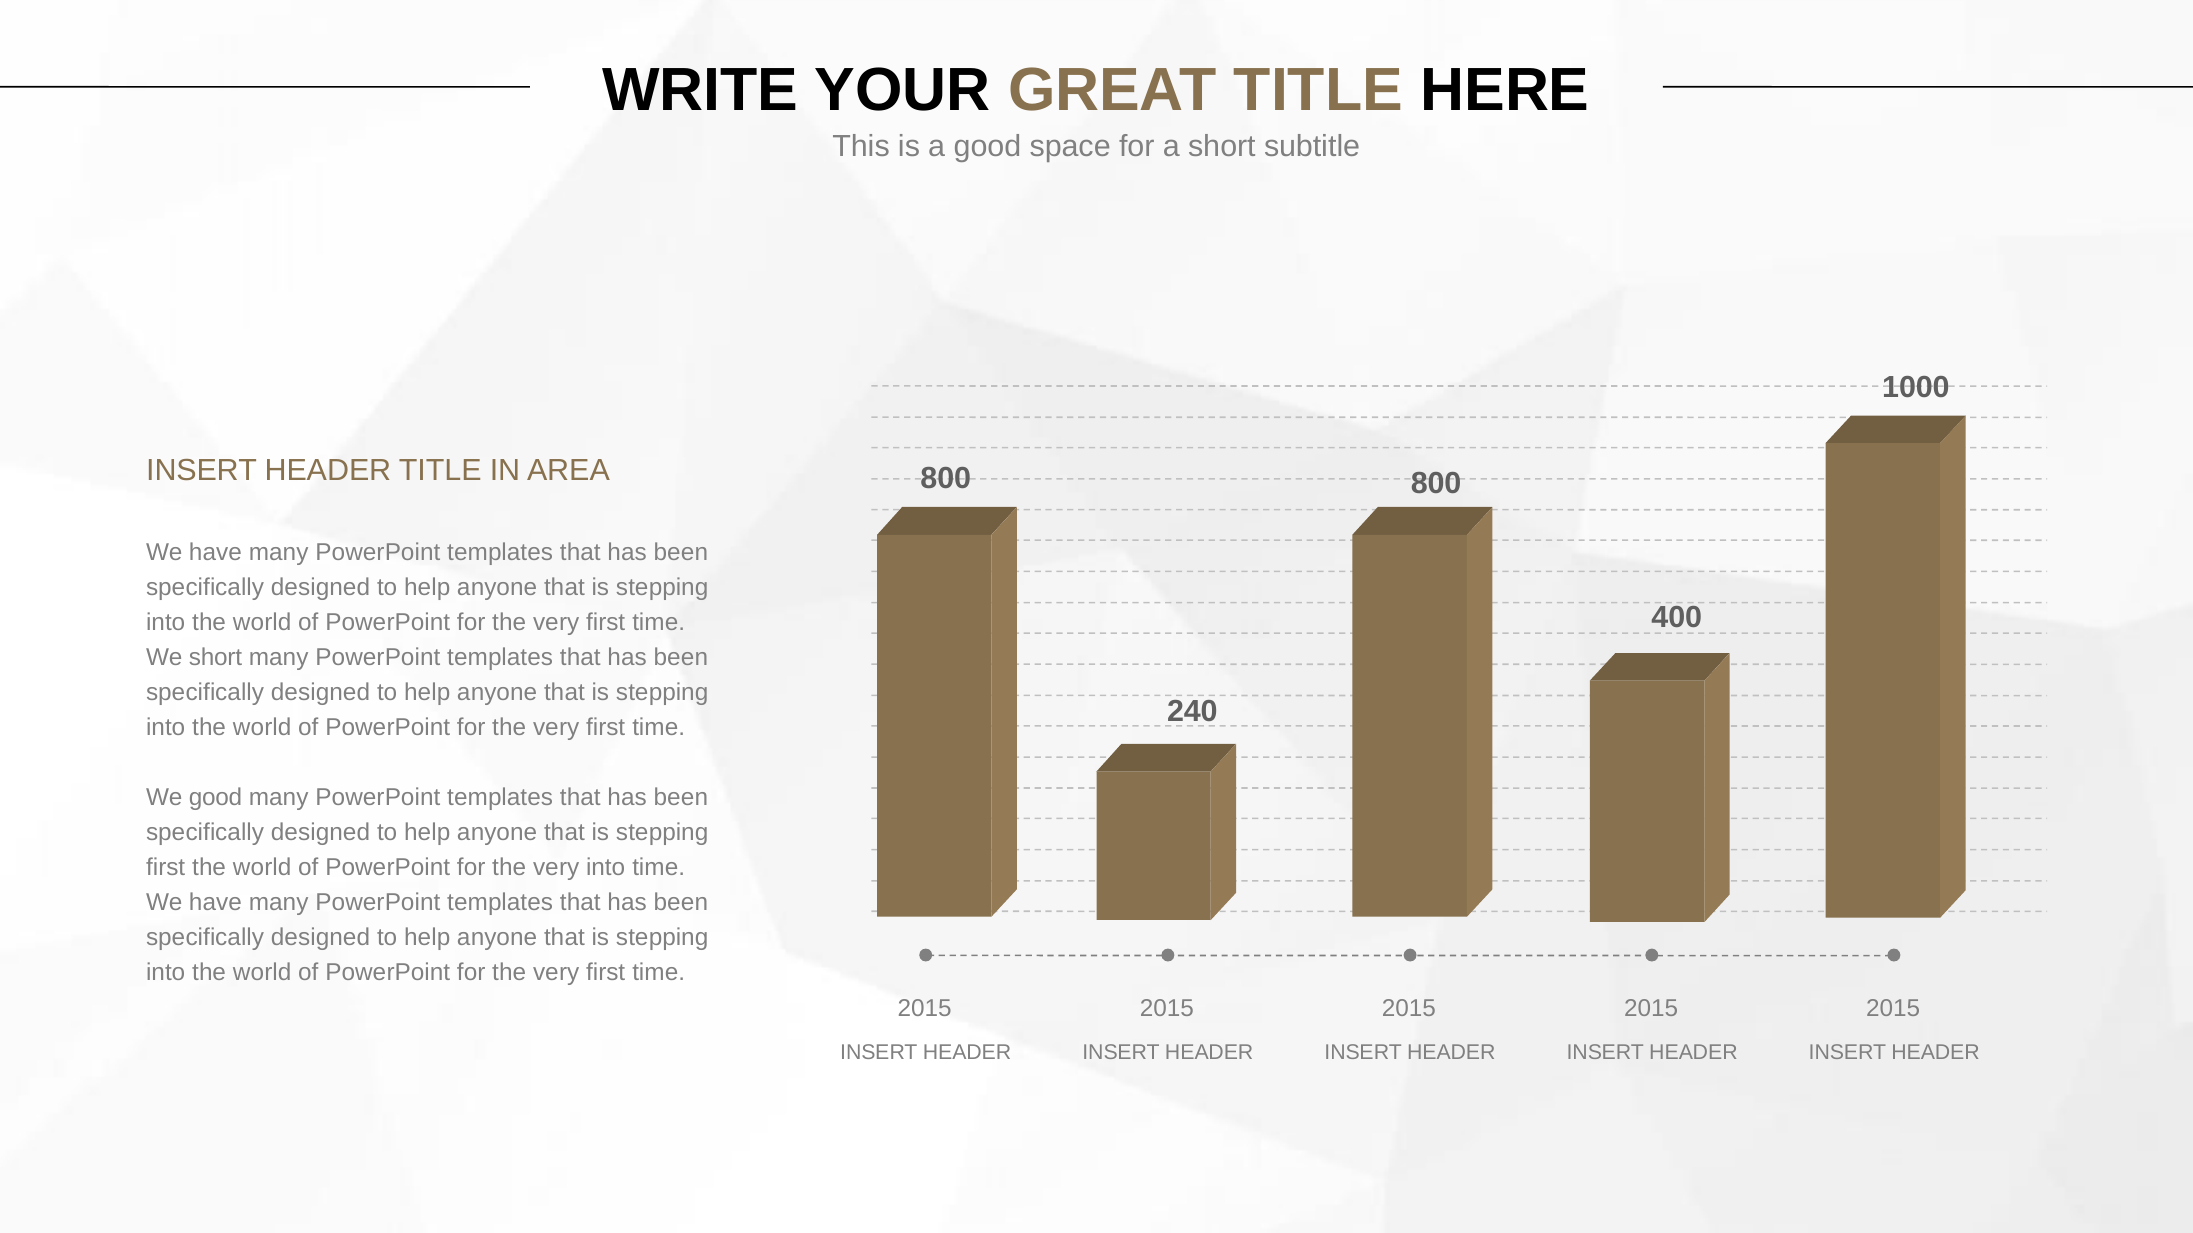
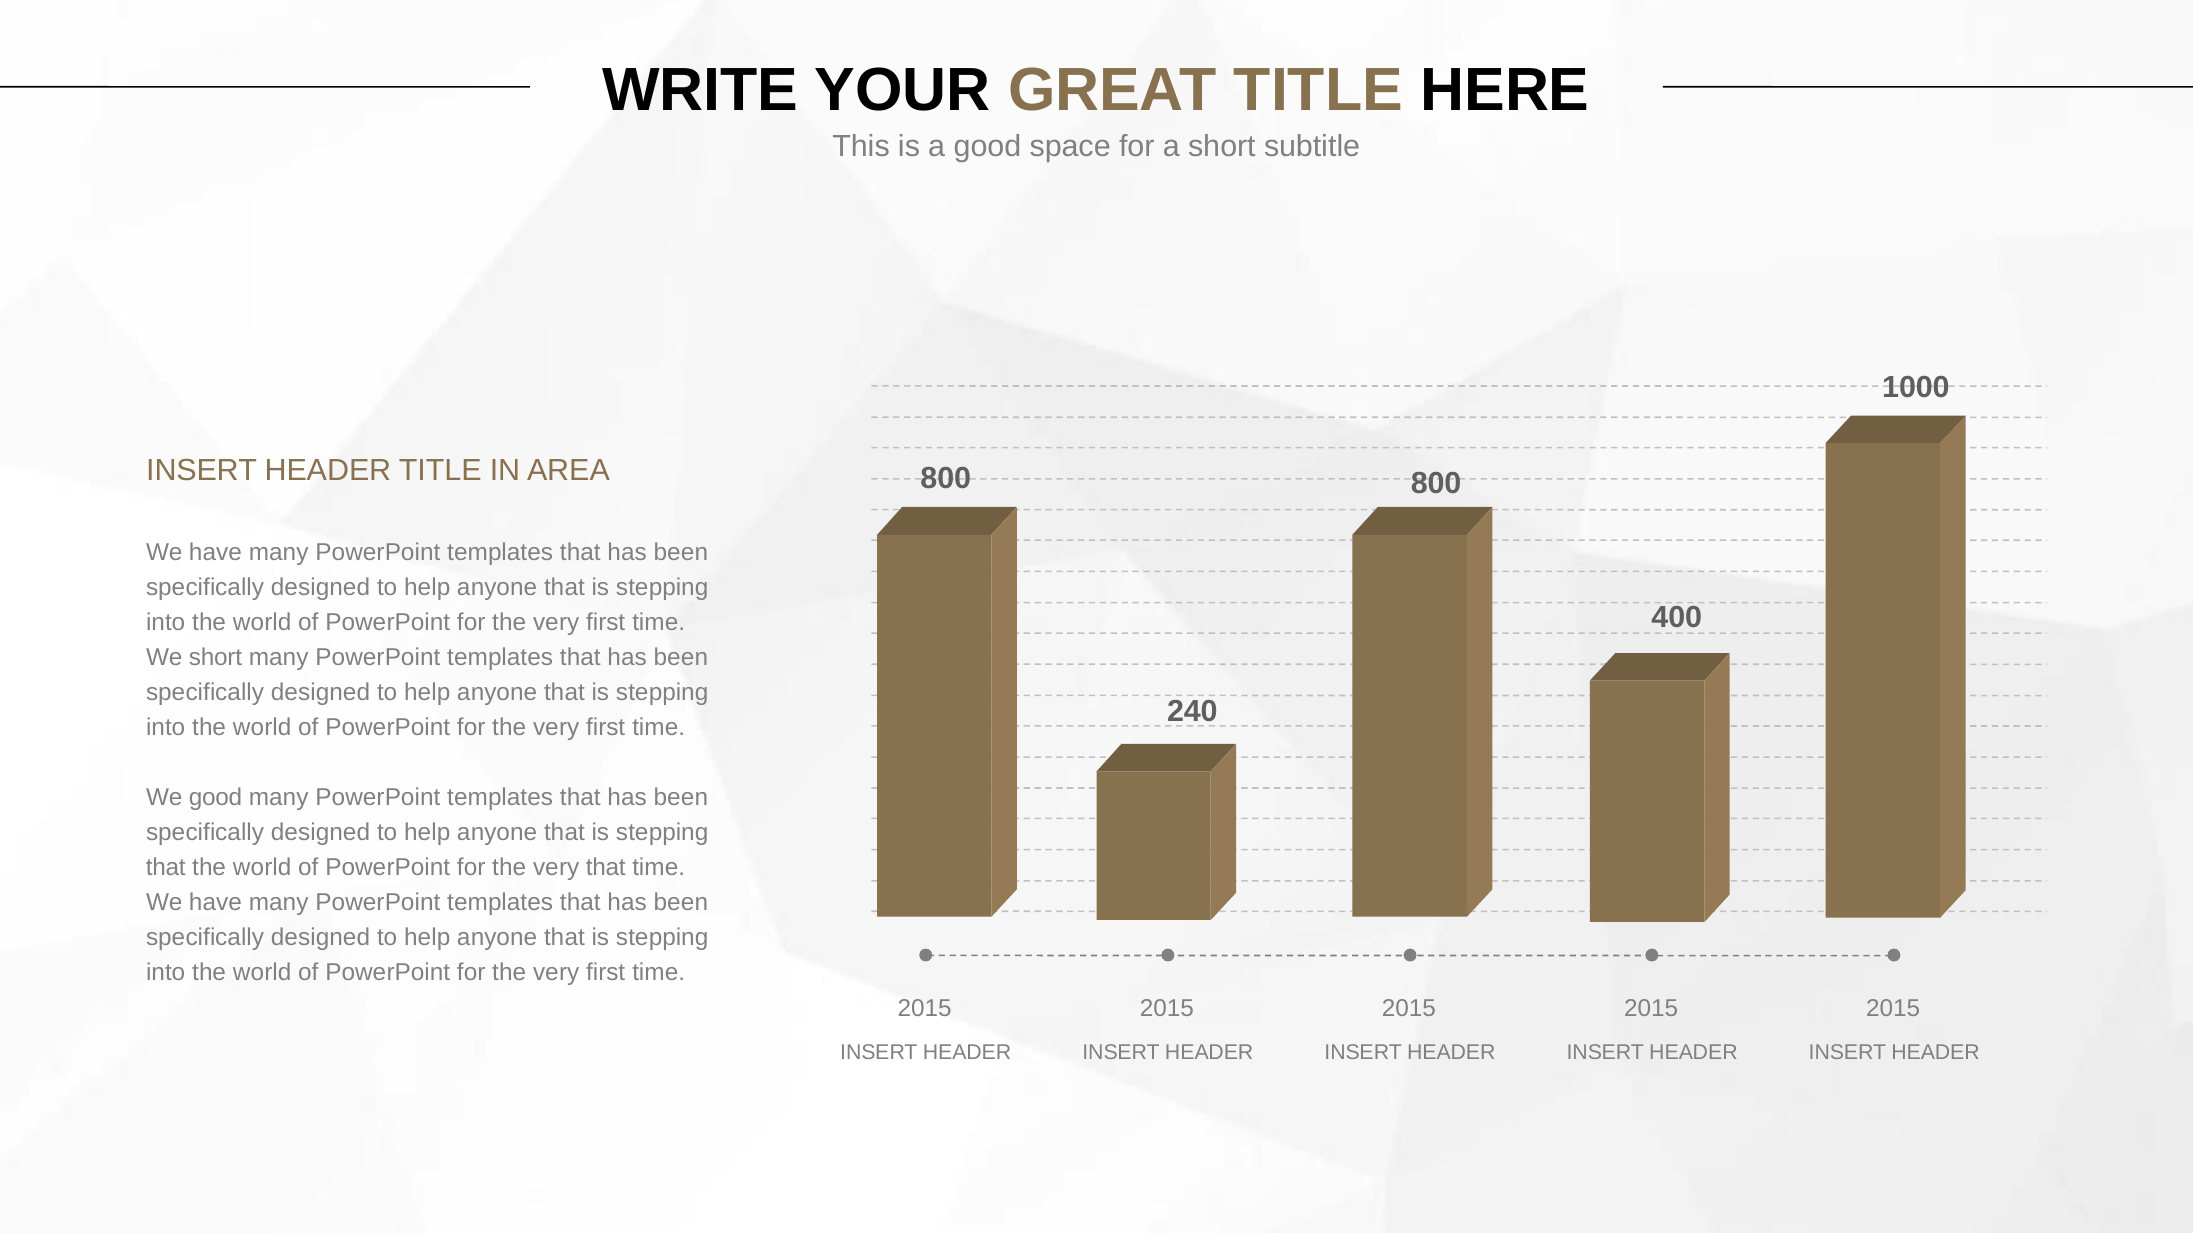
first at (166, 867): first -> that
very into: into -> that
